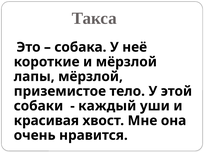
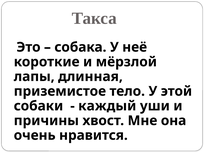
лапы мёрзлой: мёрзлой -> длинная
красивая: красивая -> причины
